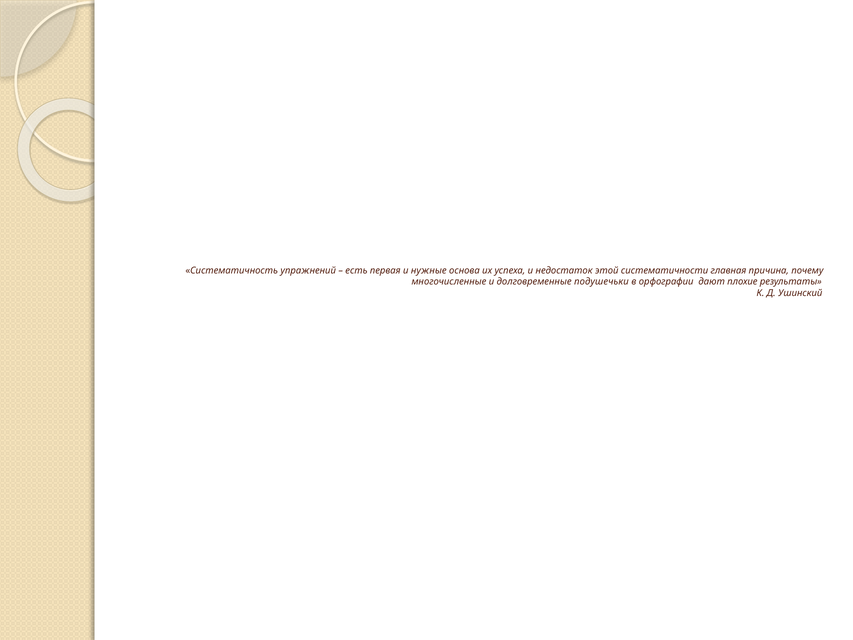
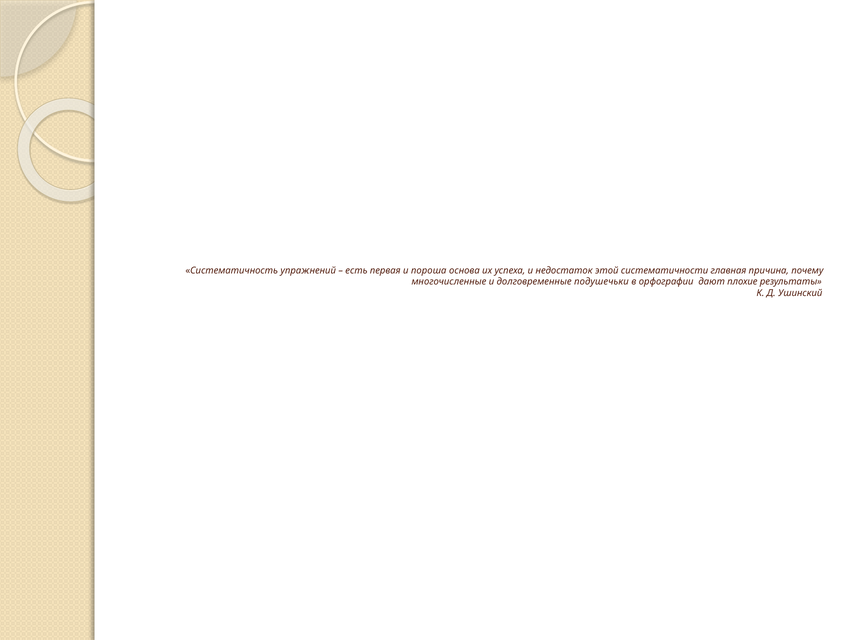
нужные: нужные -> пороша
